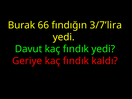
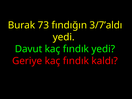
66: 66 -> 73
3/7’lira: 3/7’lira -> 3/7’aldı
